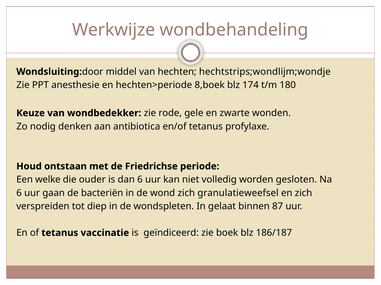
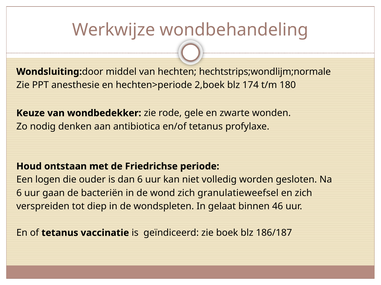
hechtstrips;wondlijm;wondje: hechtstrips;wondlijm;wondje -> hechtstrips;wondlijm;normale
8,boek: 8,boek -> 2,boek
welke: welke -> logen
87: 87 -> 46
